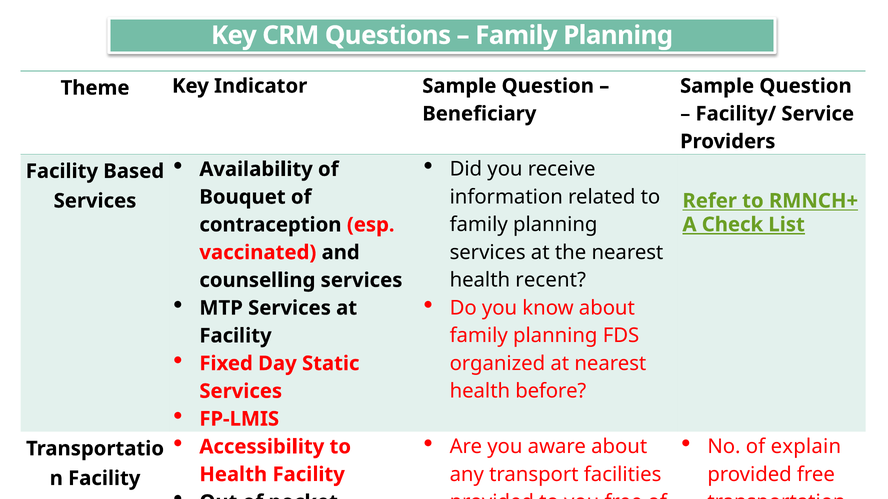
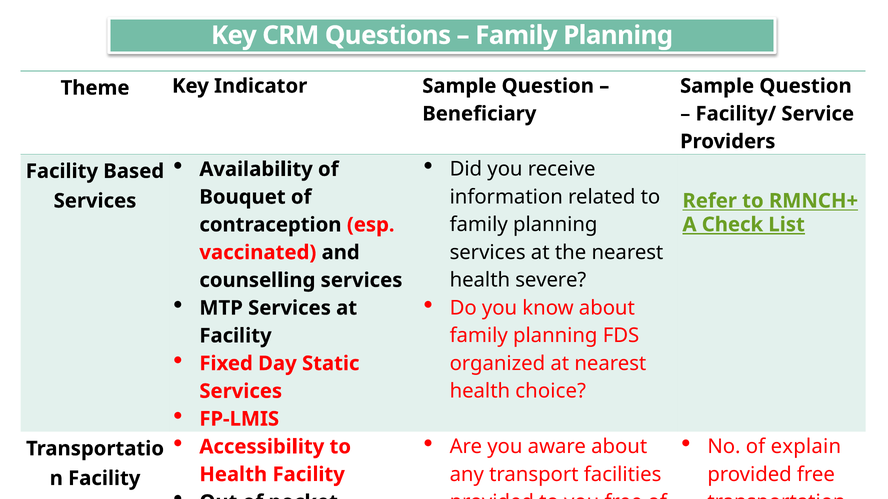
recent: recent -> severe
before: before -> choice
